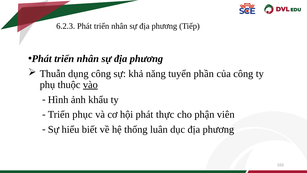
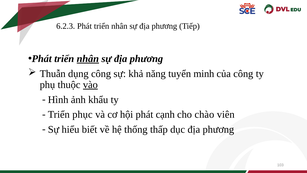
nhân at (88, 59) underline: none -> present
phần: phần -> minh
thực: thực -> cạnh
phận: phận -> chào
luân: luân -> thấp
